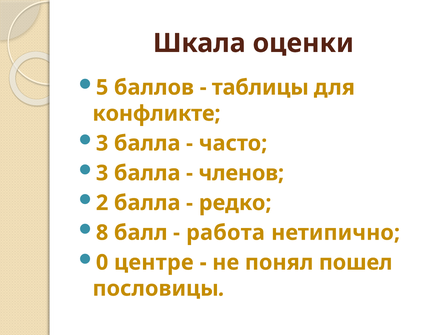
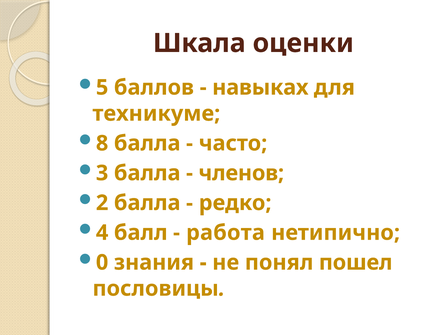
таблицы: таблицы -> навыках
конфликте: конфликте -> техникуме
3 at (102, 143): 3 -> 8
8: 8 -> 4
центре: центре -> знания
